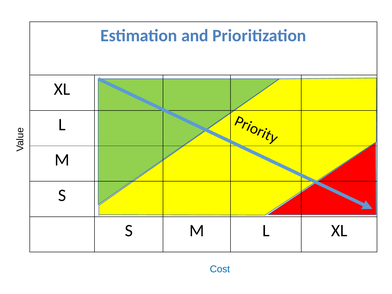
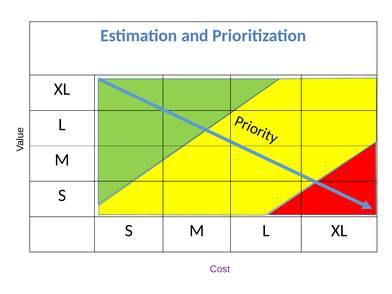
Cost colour: blue -> purple
